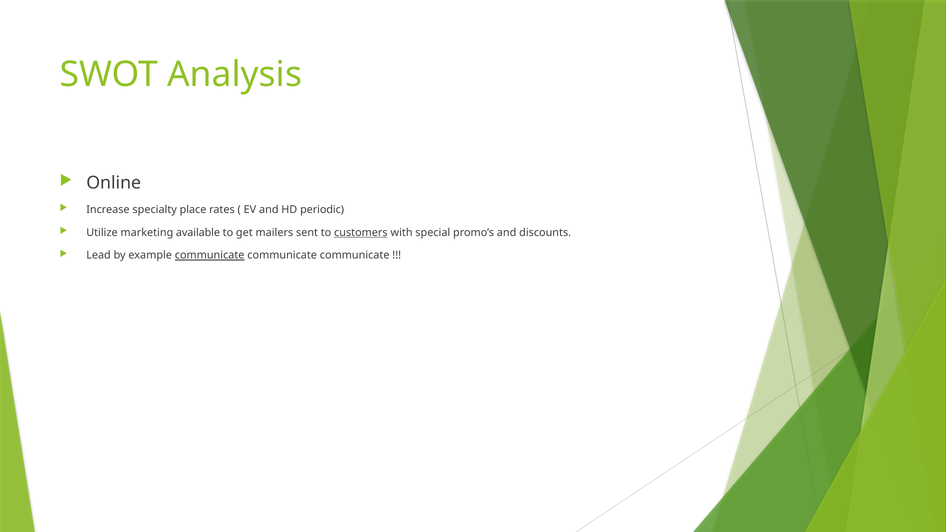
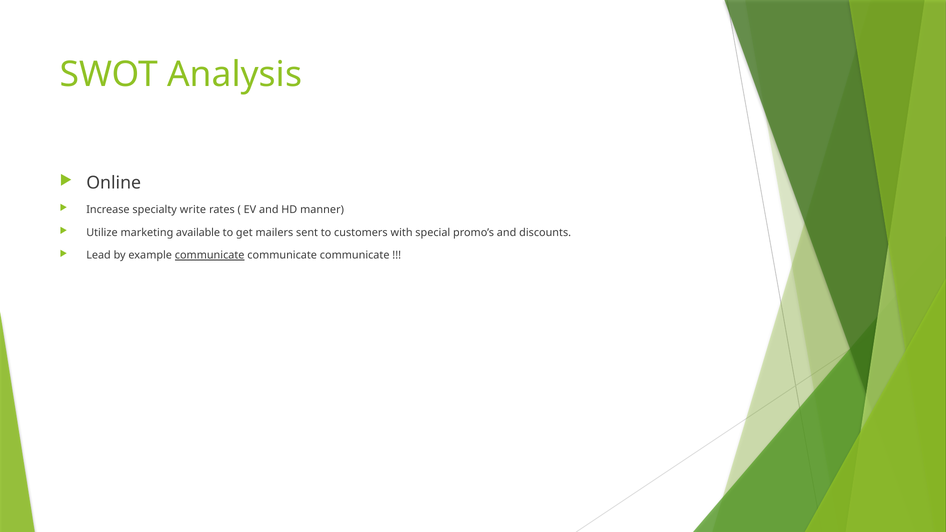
place: place -> write
periodic: periodic -> manner
customers underline: present -> none
